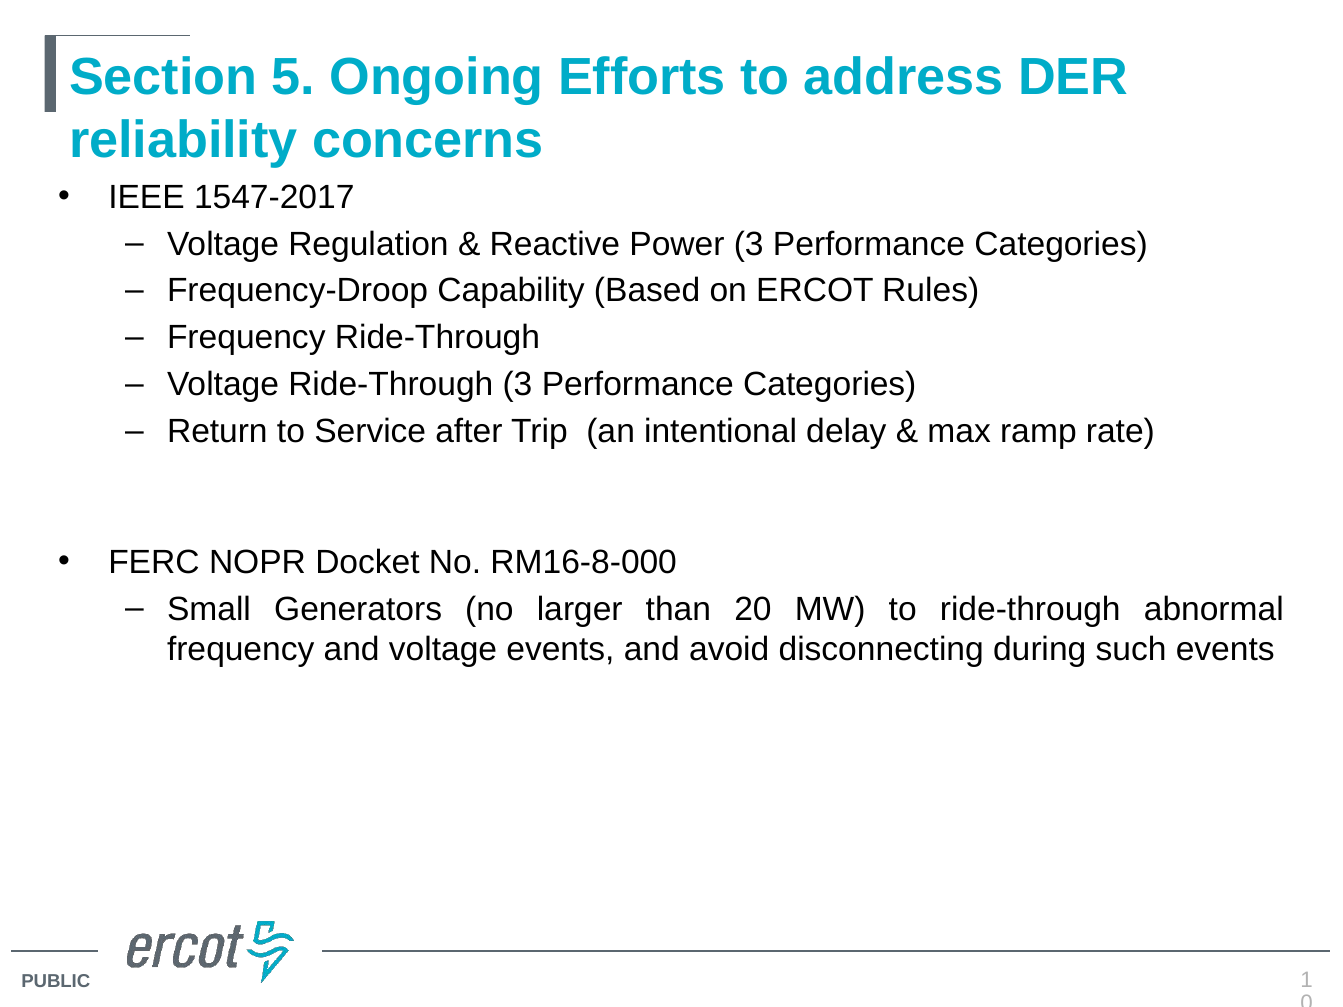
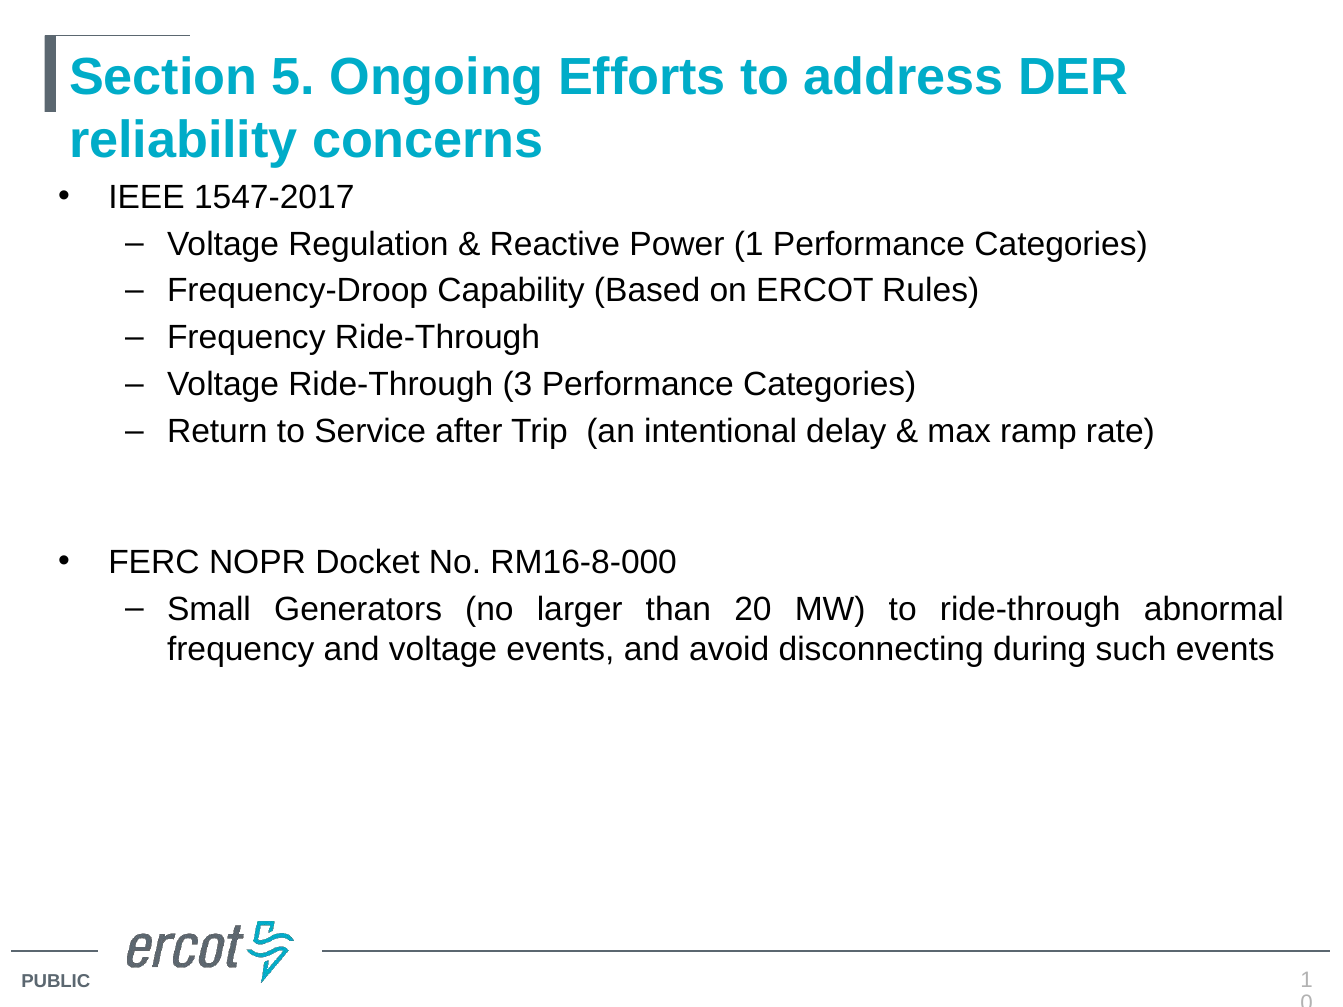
Power 3: 3 -> 1
